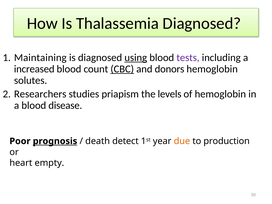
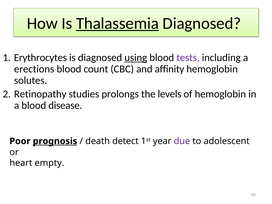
Thalassemia underline: none -> present
Maintaining: Maintaining -> Erythrocytes
increased: increased -> erections
CBC underline: present -> none
donors: donors -> affinity
Researchers: Researchers -> Retinopathy
priapism: priapism -> prolongs
due colour: orange -> purple
production: production -> adolescent
